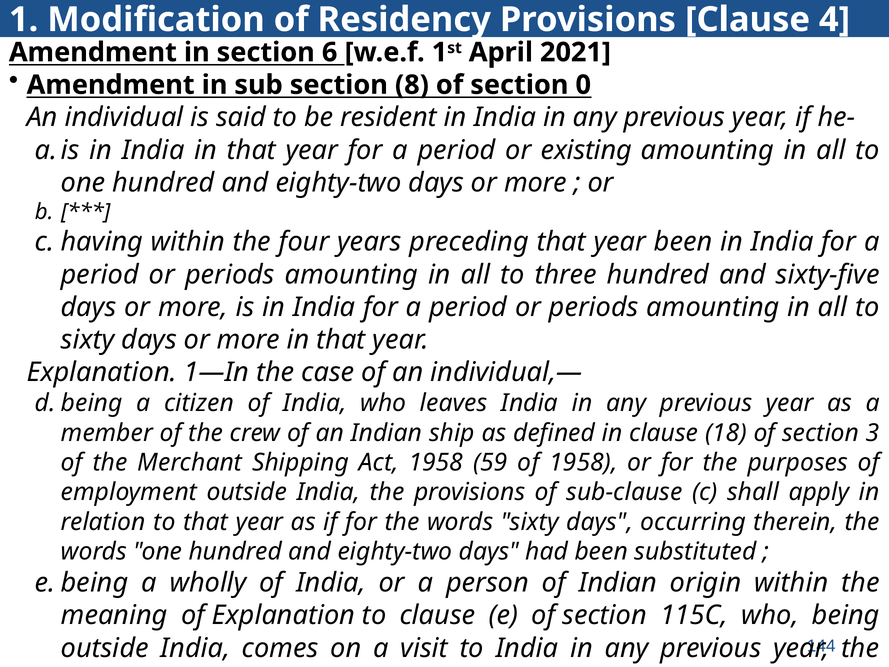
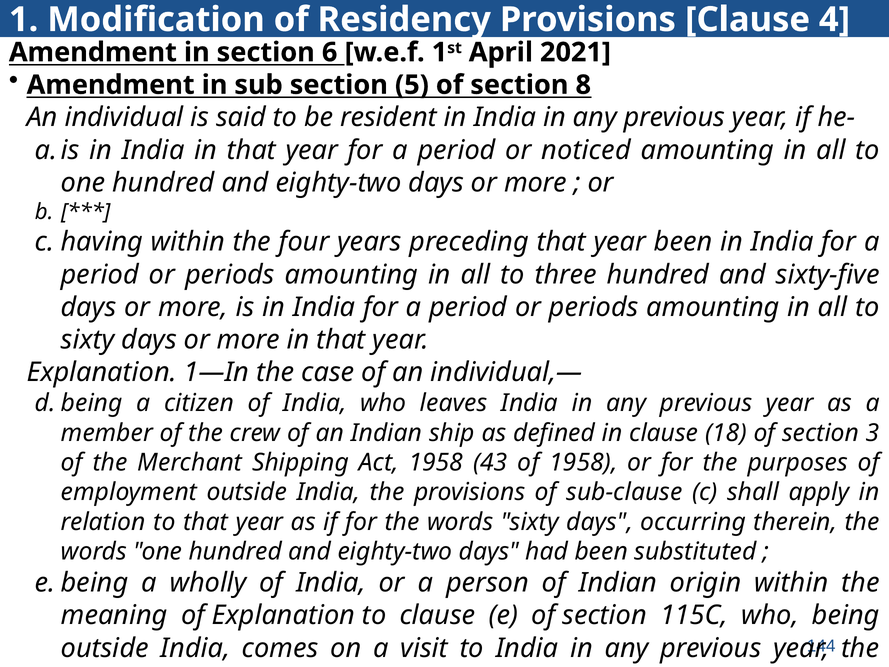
8: 8 -> 5
0: 0 -> 8
existing: existing -> noticed
59: 59 -> 43
